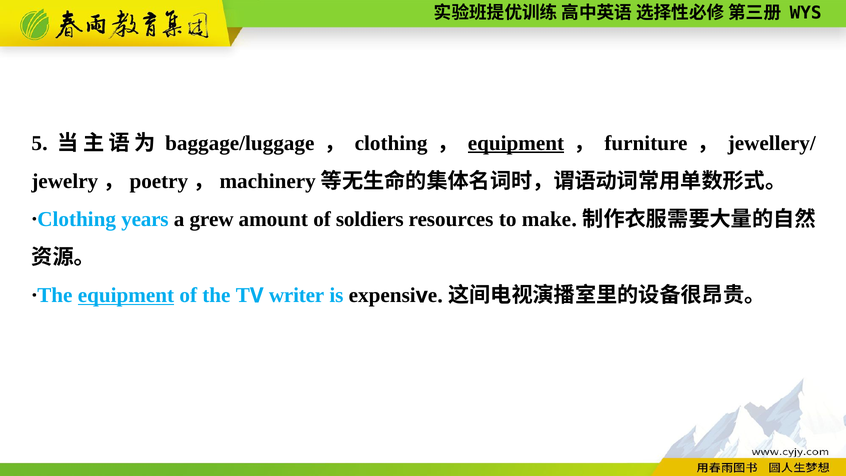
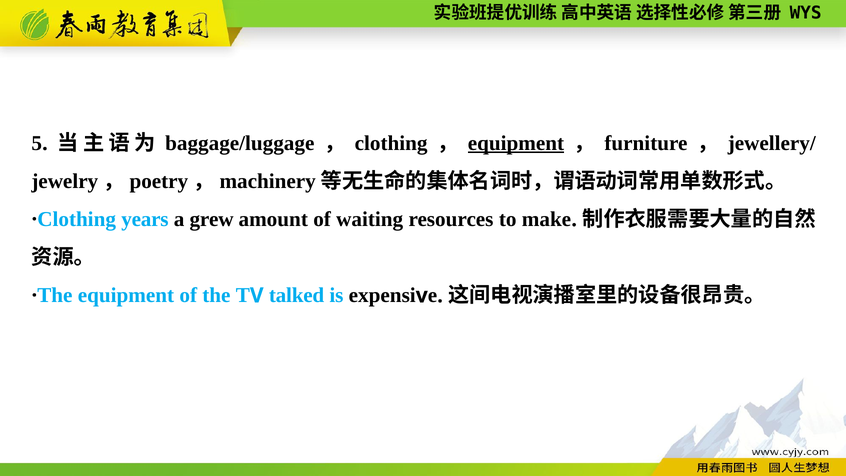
soldiers: soldiers -> waiting
equipment at (126, 295) underline: present -> none
writer: writer -> talked
